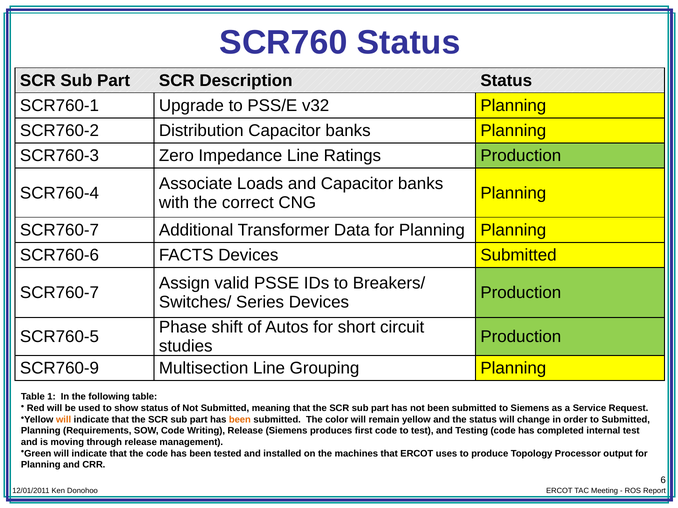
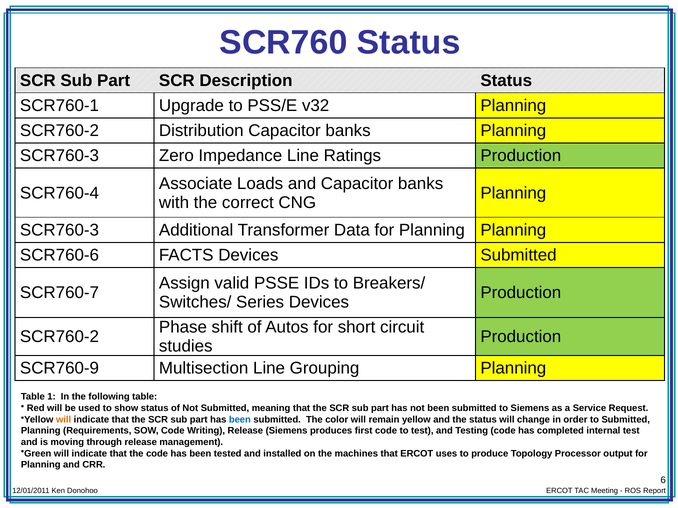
SCR760-7 at (59, 230): SCR760-7 -> SCR760-3
SCR760-5 at (59, 337): SCR760-5 -> SCR760-2
been at (240, 420) colour: orange -> blue
